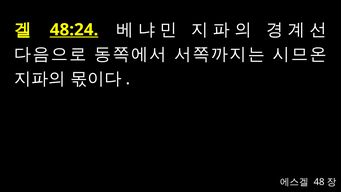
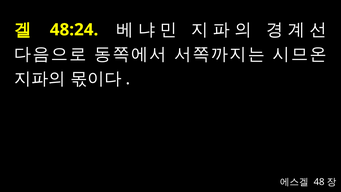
48:24 underline: present -> none
